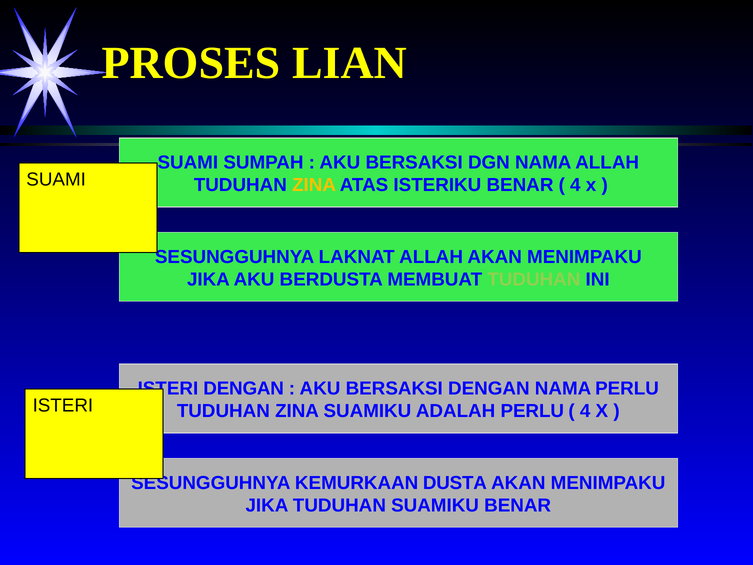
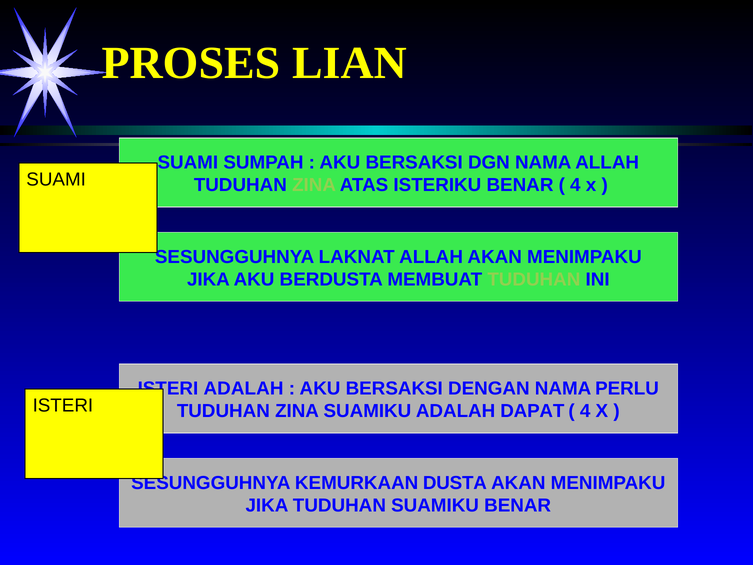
ZINA at (314, 185) colour: yellow -> light green
DENGAN at (244, 388): DENGAN -> ADALAH
ADALAH PERLU: PERLU -> DAPAT
